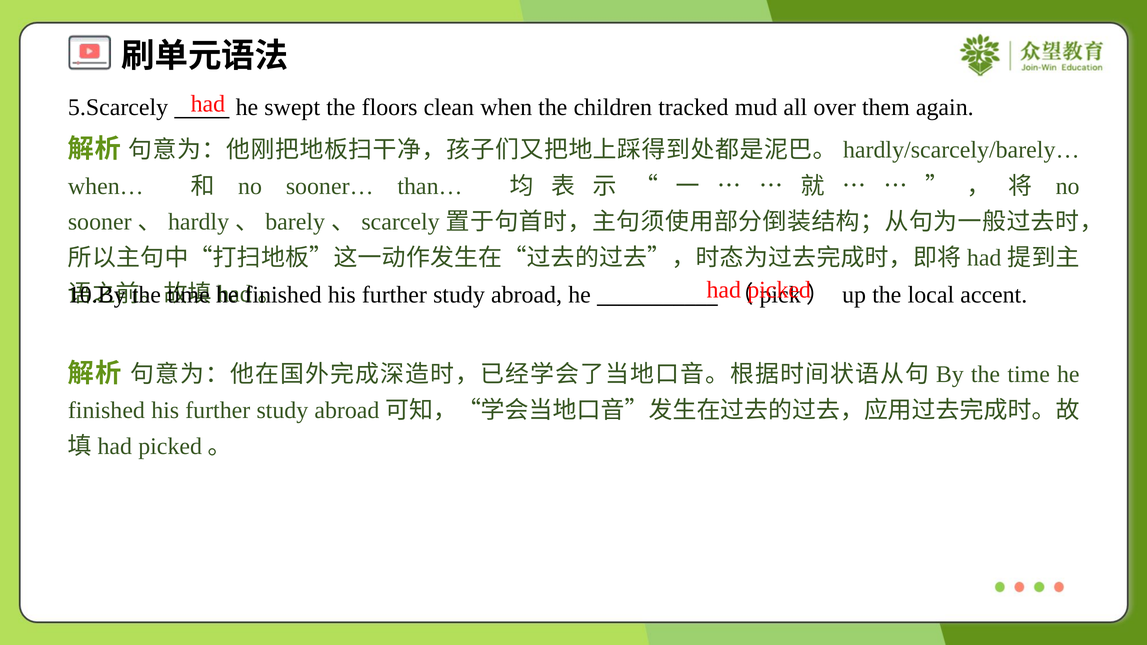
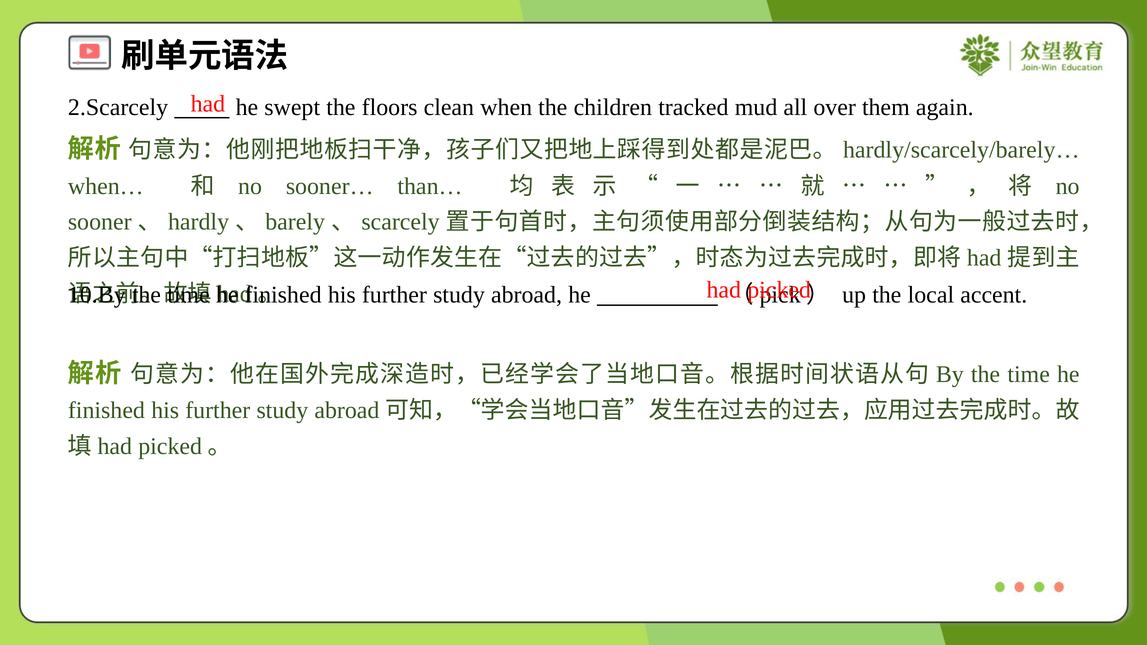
5.Scarcely: 5.Scarcely -> 2.Scarcely
